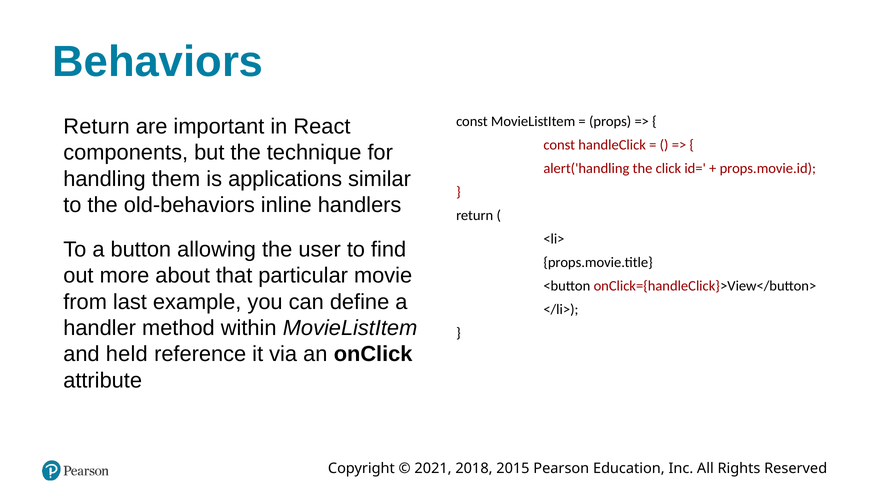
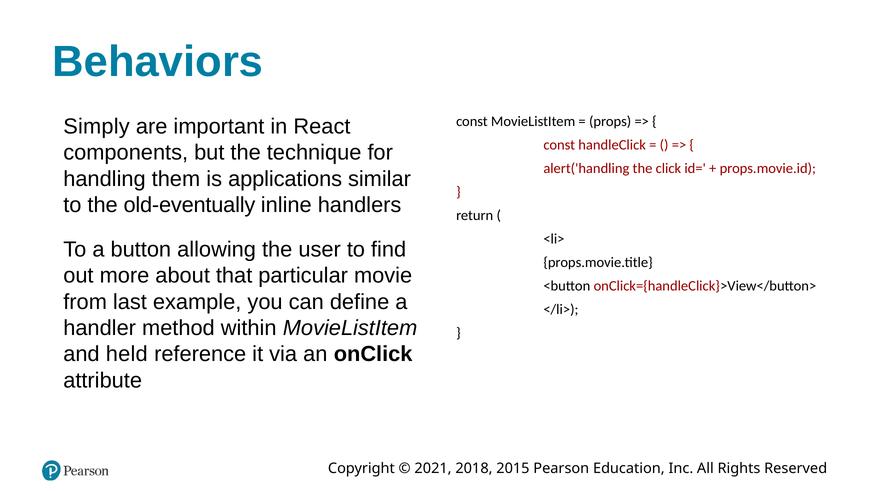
Return at (97, 127): Return -> Simply
old-behaviors: old-behaviors -> old-eventually
